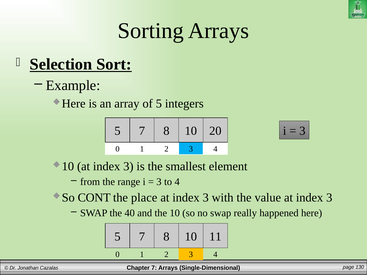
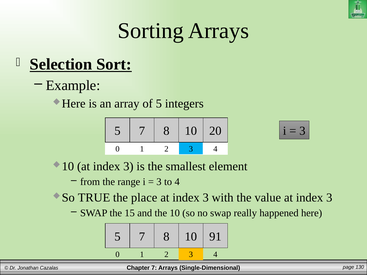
CONT: CONT -> TRUE
40: 40 -> 15
11: 11 -> 91
